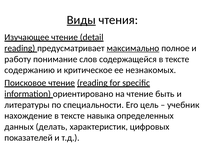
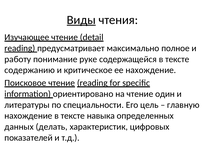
максимально underline: present -> none
слов: слов -> руке
ее незнакомых: незнакомых -> нахождение
быть: быть -> один
учебник: учебник -> главную
